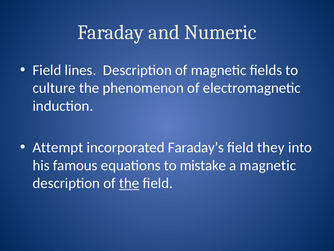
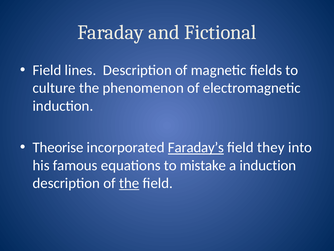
Numeric: Numeric -> Fictional
Attempt: Attempt -> Theorise
Faraday’s underline: none -> present
a magnetic: magnetic -> induction
